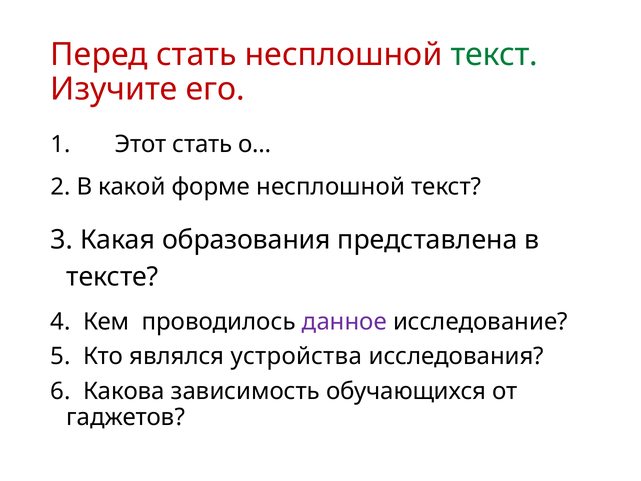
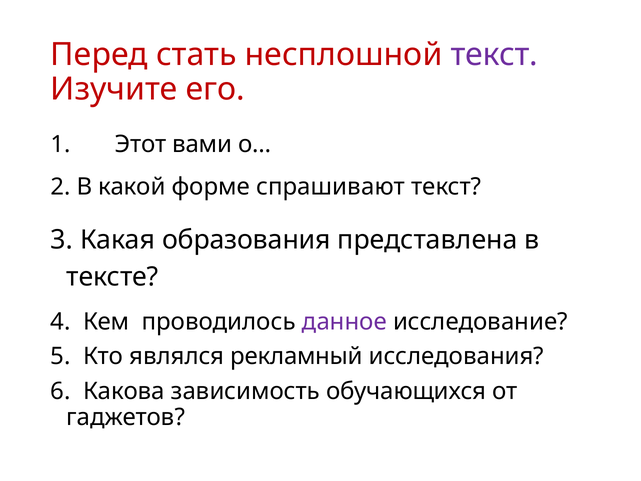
текст at (494, 55) colour: green -> purple
Этот стать: стать -> вами
форме несплошной: несплошной -> спрашивают
устройства: устройства -> рекламный
